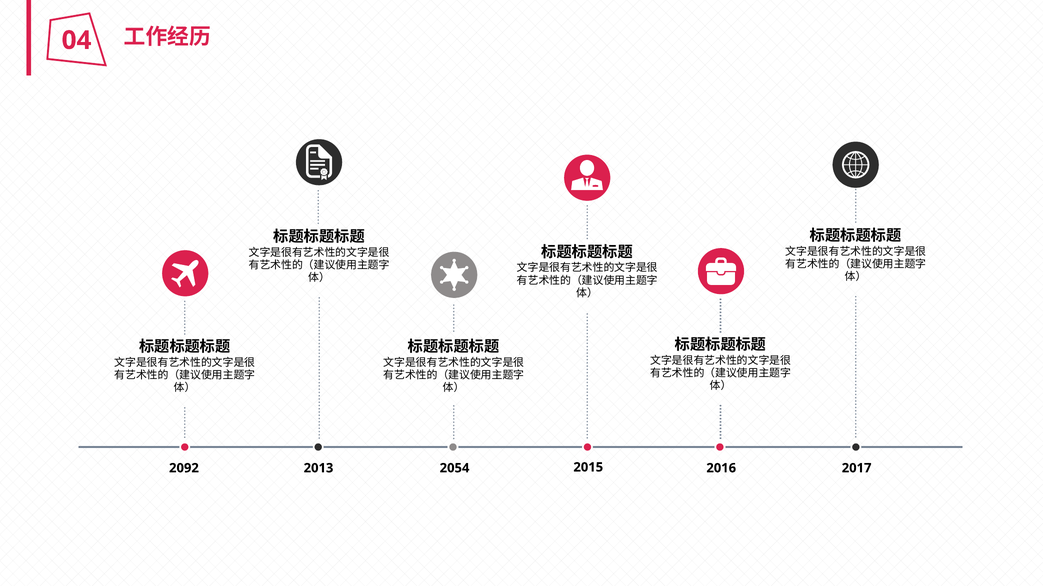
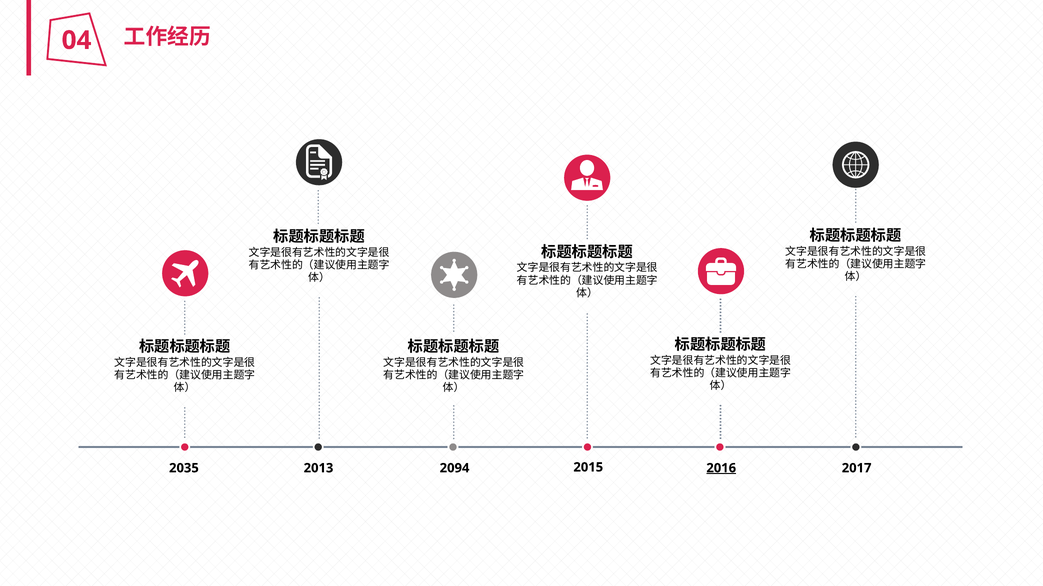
2092: 2092 -> 2035
2054: 2054 -> 2094
2016 underline: none -> present
